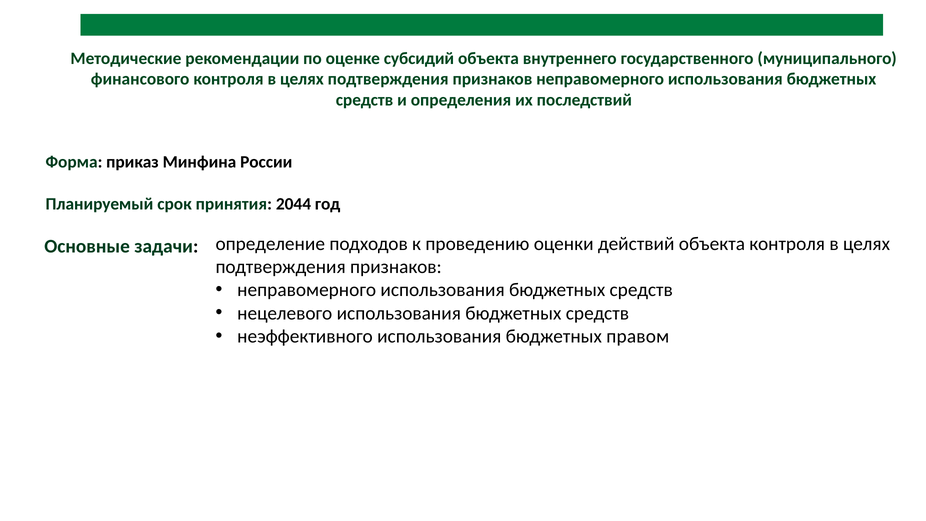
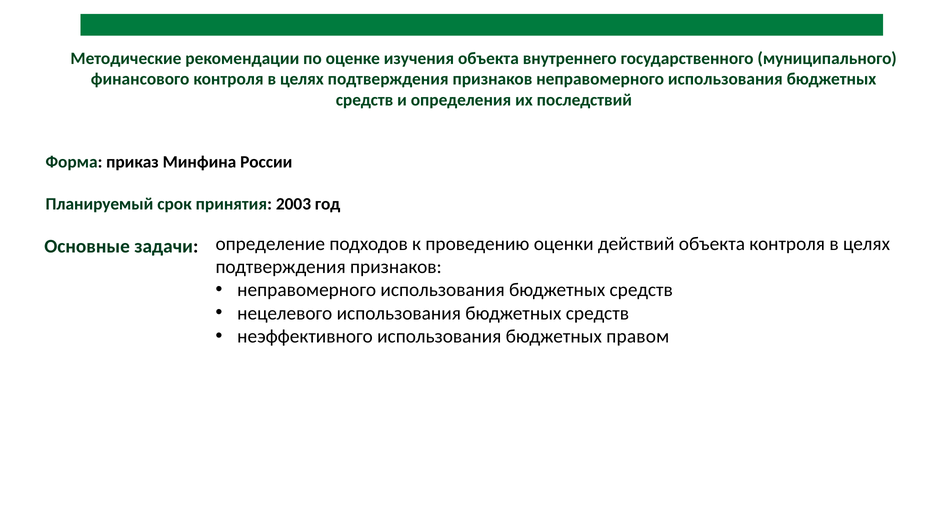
субсидий: субсидий -> изучения
2044: 2044 -> 2003
